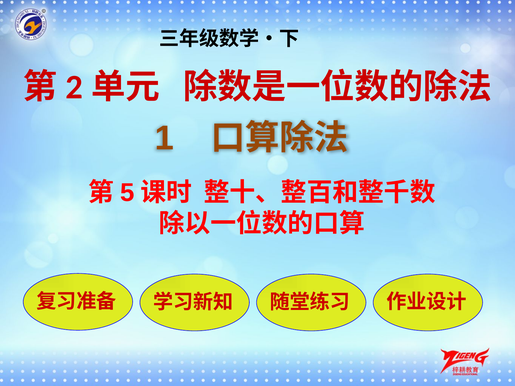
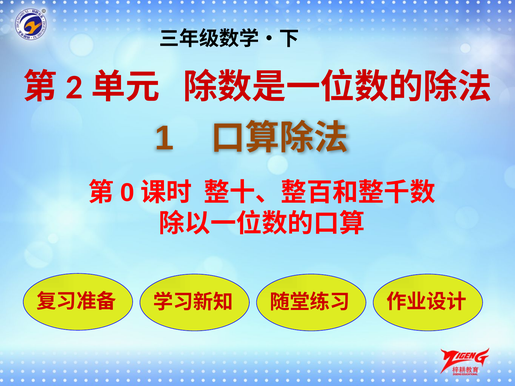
5: 5 -> 0
